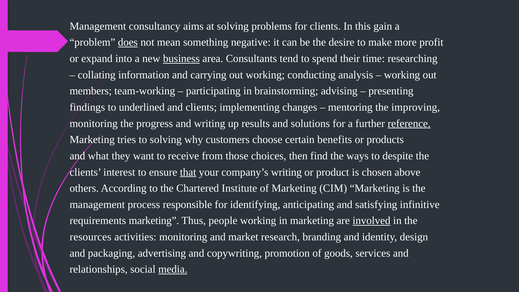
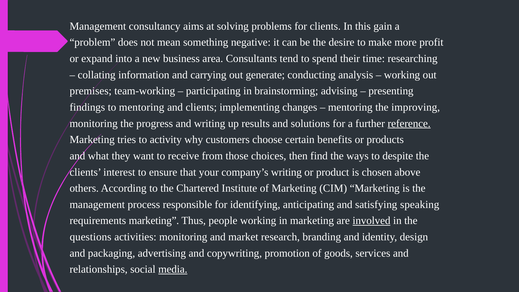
does underline: present -> none
business underline: present -> none
out working: working -> generate
members: members -> premises
to underlined: underlined -> mentoring
to solving: solving -> activity
that underline: present -> none
infinitive: infinitive -> speaking
resources: resources -> questions
